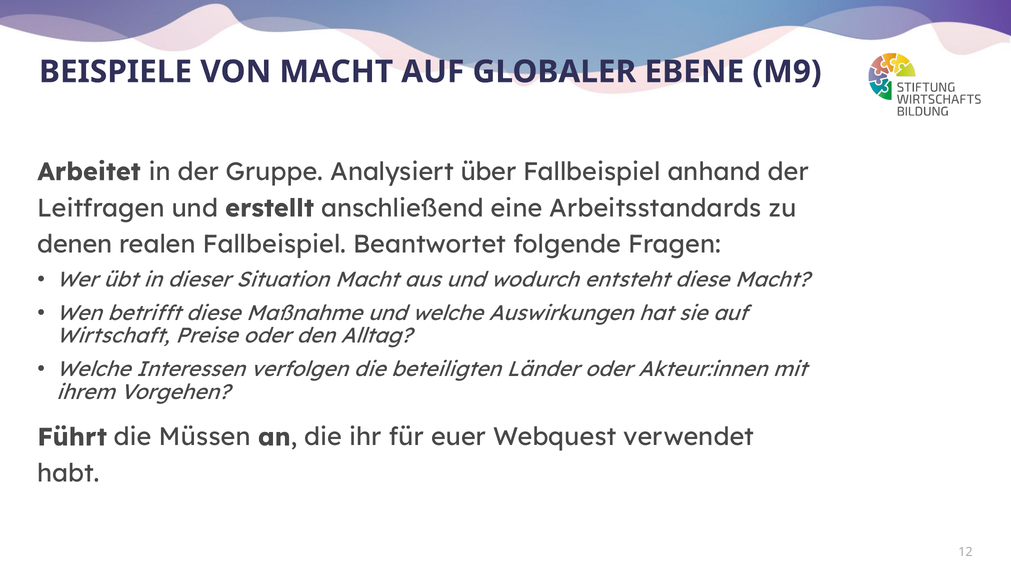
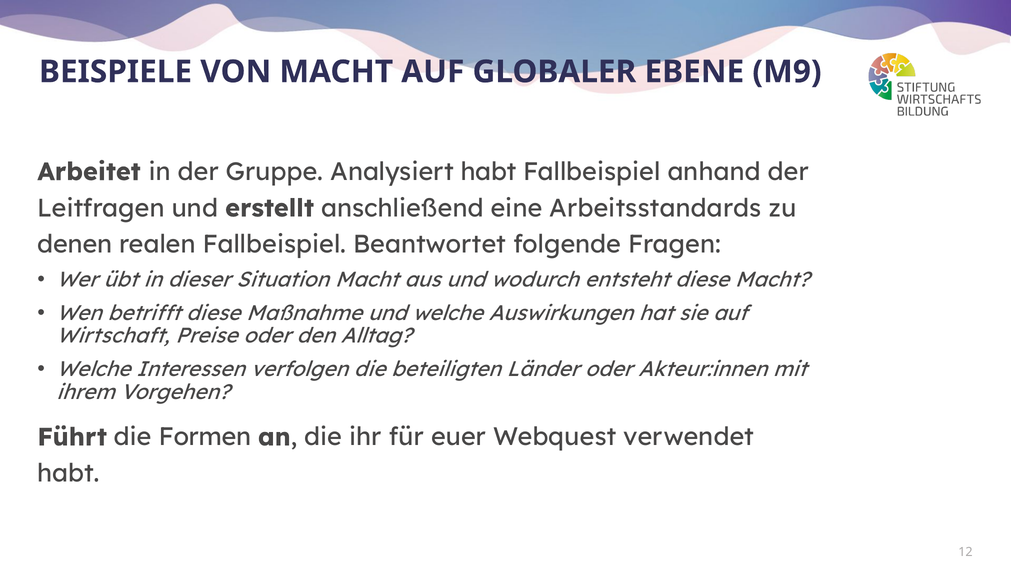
Analysiert über: über -> habt
Müssen: Müssen -> Formen
